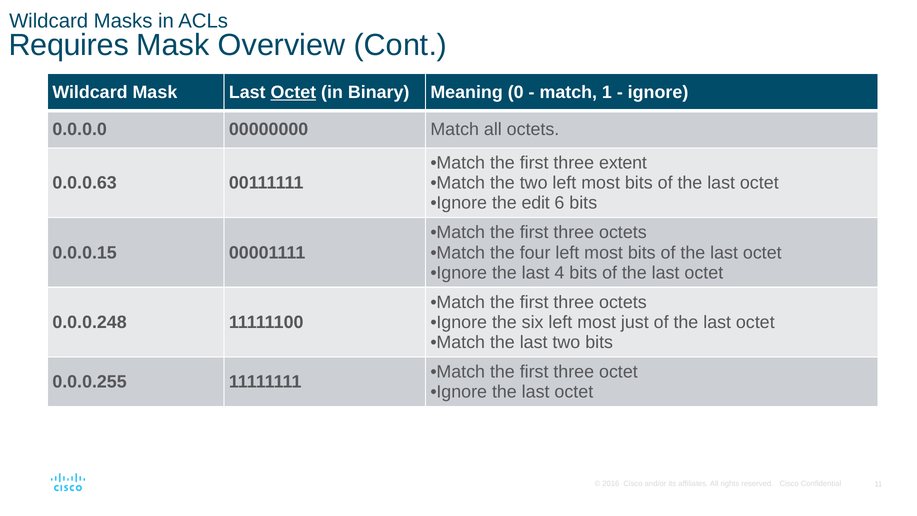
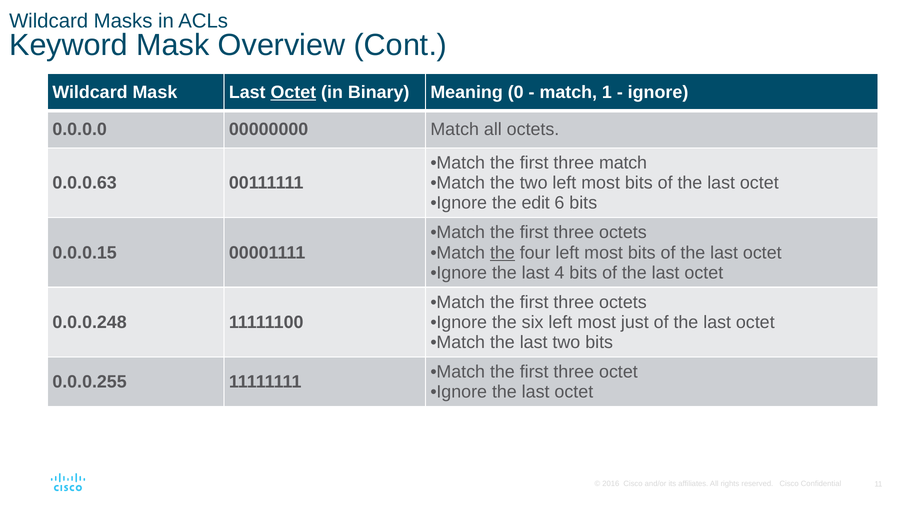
Requires: Requires -> Keyword
three extent: extent -> match
the at (502, 253) underline: none -> present
